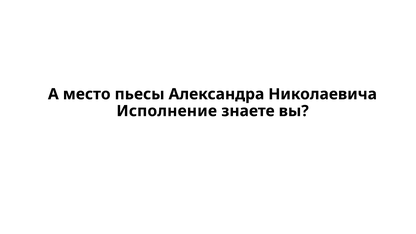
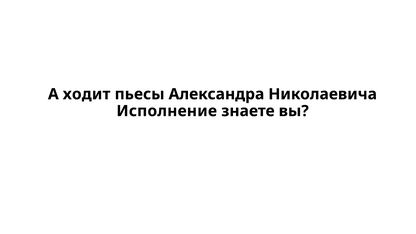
место: место -> ходит
